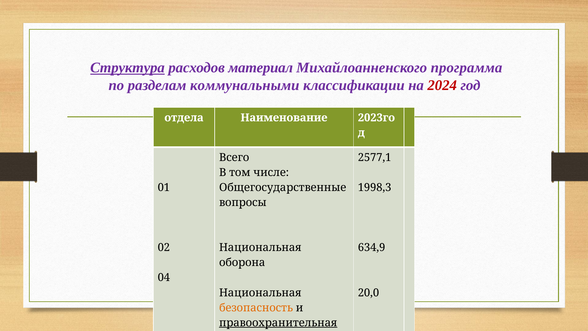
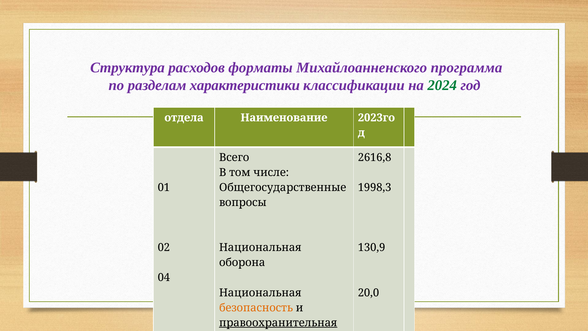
Структура underline: present -> none
материал: материал -> форматы
коммунальными: коммунальными -> характеристики
2024 colour: red -> green
2577,1: 2577,1 -> 2616,8
634,9: 634,9 -> 130,9
